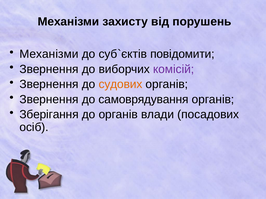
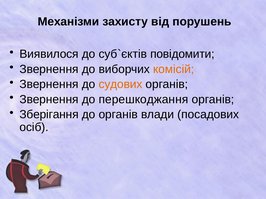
Механізми at (49, 54): Механізми -> Виявилося
комісій colour: purple -> orange
самоврядування: самоврядування -> перешкоджання
